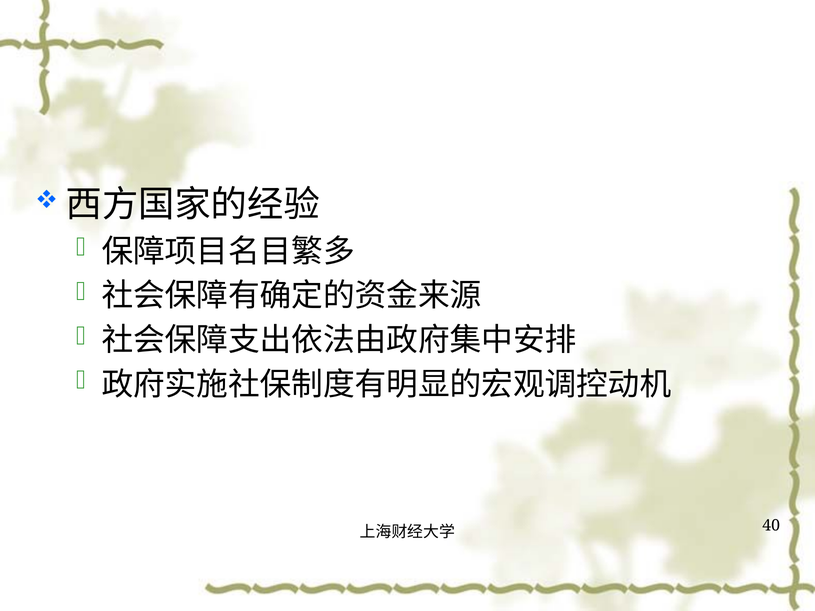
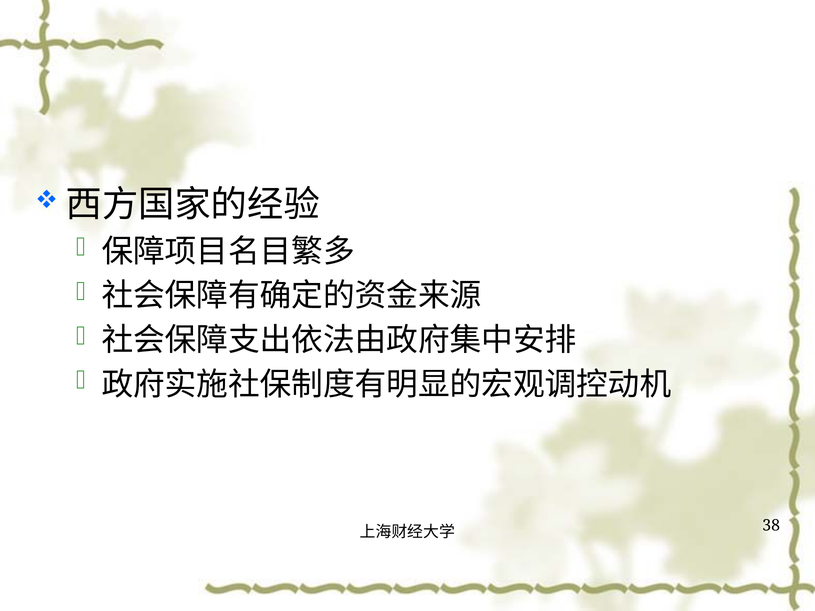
40: 40 -> 38
